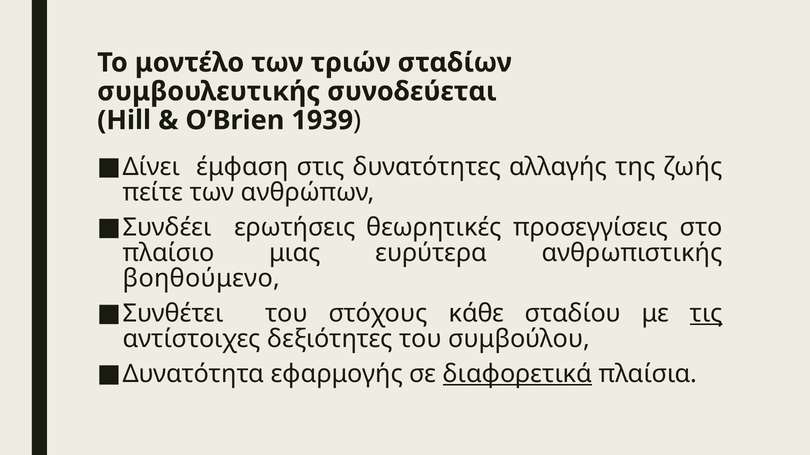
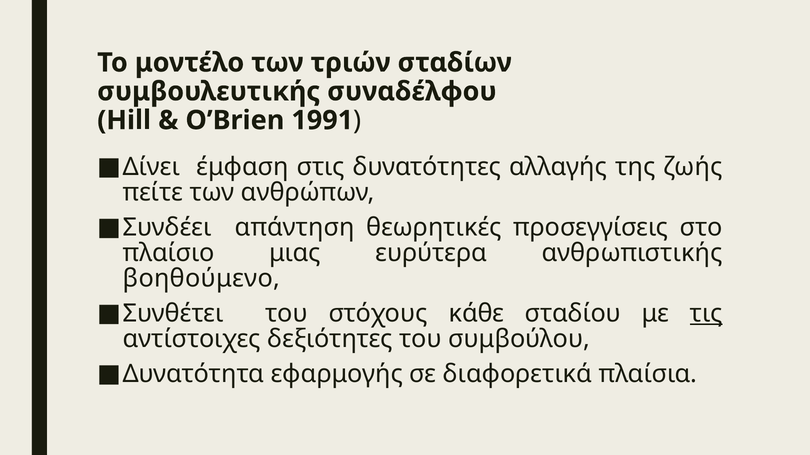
συνοδεύεται: συνοδεύεται -> συναδέλφου
1939: 1939 -> 1991
ερωτήσεις: ερωτήσεις -> απάντηση
διαφορετικά underline: present -> none
